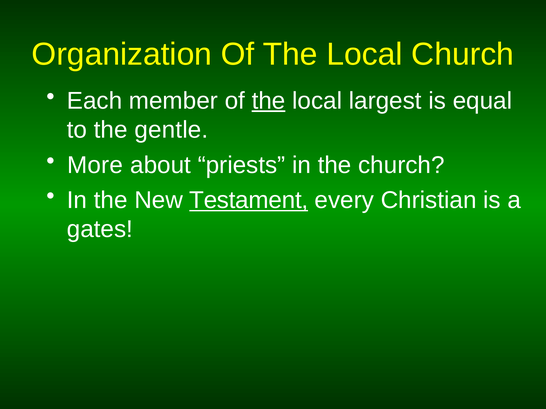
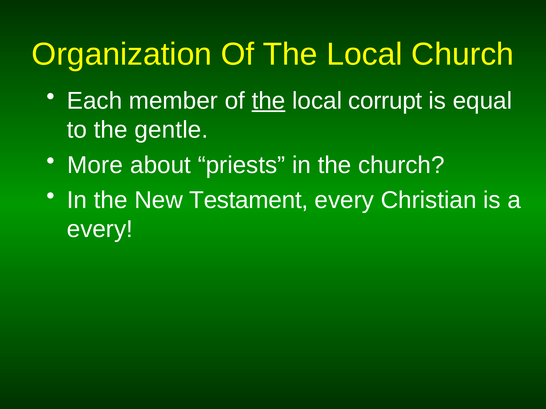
largest: largest -> corrupt
Testament underline: present -> none
gates at (100, 230): gates -> every
